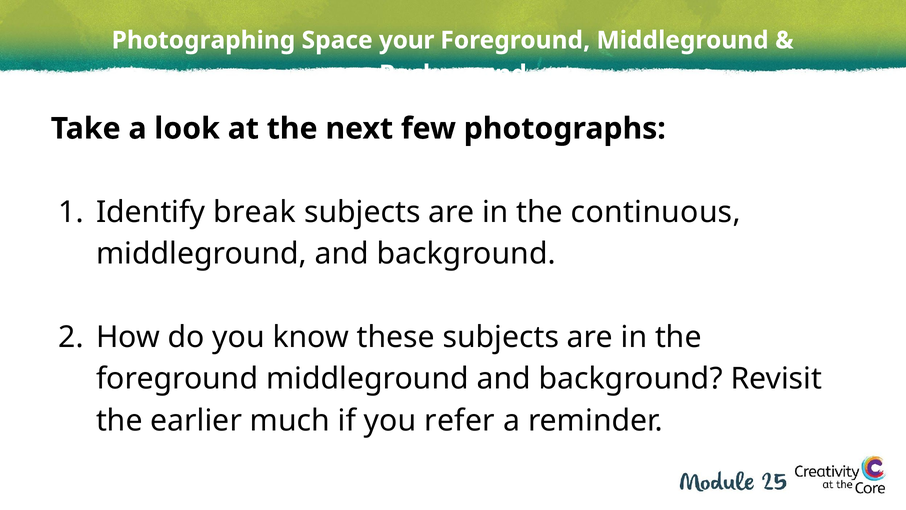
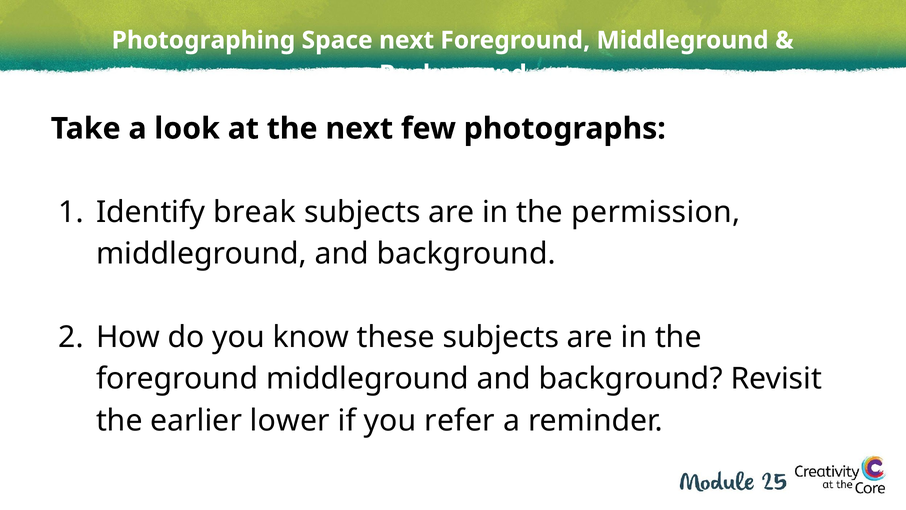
Space your: your -> next
continuous: continuous -> permission
much: much -> lower
